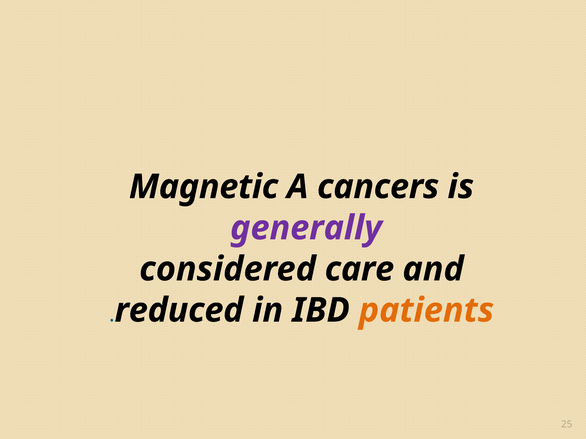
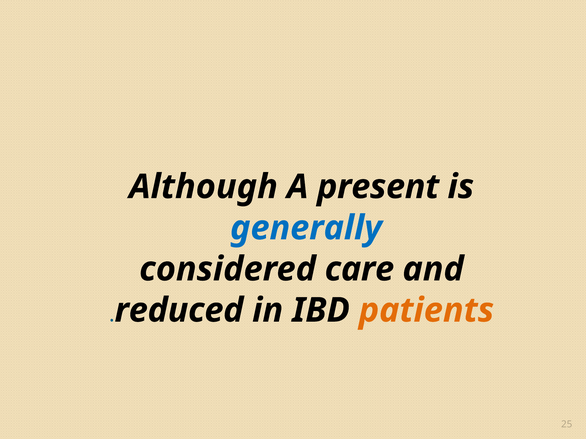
Magnetic: Magnetic -> Although
cancers: cancers -> present
generally colour: purple -> blue
